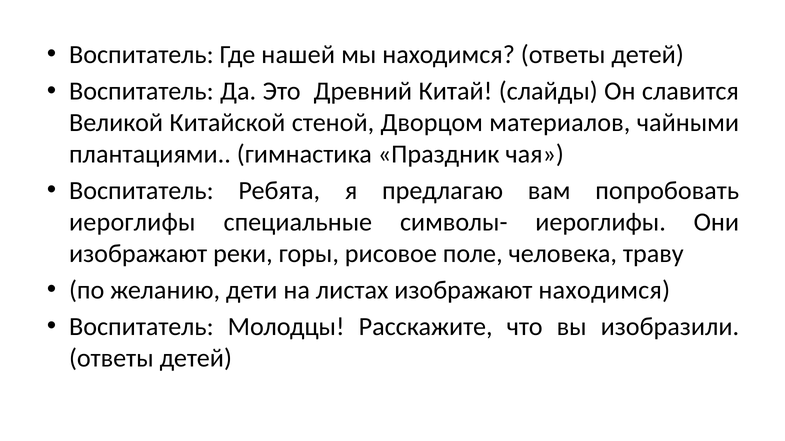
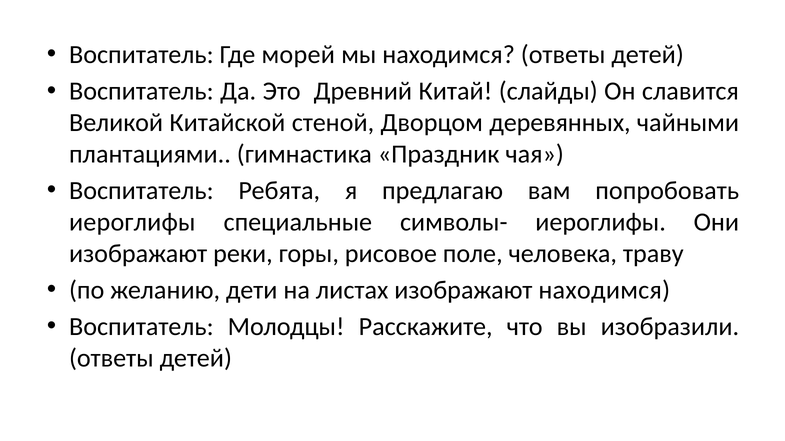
нашей: нашей -> морей
материалов: материалов -> деревянных
